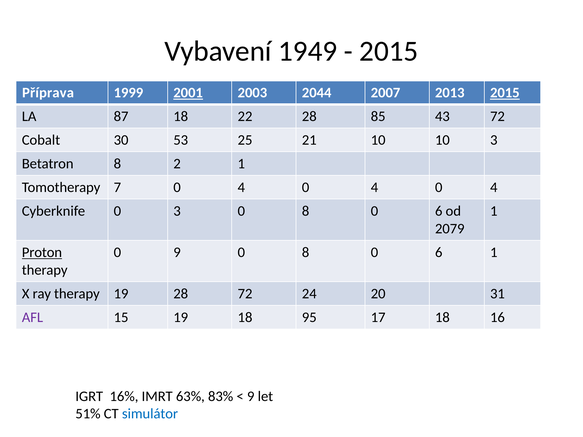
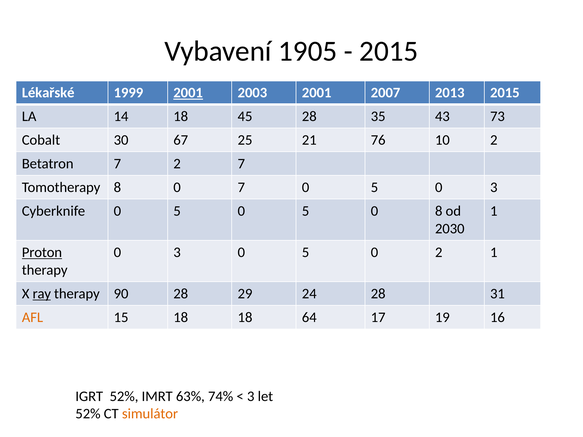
1949: 1949 -> 1905
Příprava: Příprava -> Lékařské
2003 2044: 2044 -> 2001
2015 at (505, 93) underline: present -> none
87: 87 -> 14
22: 22 -> 45
85: 85 -> 35
43 72: 72 -> 73
53: 53 -> 67
21 10: 10 -> 76
10 3: 3 -> 2
Betatron 8: 8 -> 7
2 1: 1 -> 7
Tomotherapy 7: 7 -> 8
4 at (241, 187): 4 -> 7
4 at (374, 187): 4 -> 5
4 at (494, 187): 4 -> 3
Cyberknife 0 3: 3 -> 5
8 at (306, 211): 8 -> 5
6 at (439, 211): 6 -> 8
2079: 2079 -> 2030
9 at (177, 253): 9 -> 3
8 at (306, 253): 8 -> 5
6 at (439, 253): 6 -> 2
ray underline: none -> present
therapy 19: 19 -> 90
28 72: 72 -> 29
24 20: 20 -> 28
AFL colour: purple -> orange
15 19: 19 -> 18
95: 95 -> 64
17 18: 18 -> 19
IGRT 16%: 16% -> 52%
83%: 83% -> 74%
9 at (251, 397): 9 -> 3
51% at (88, 414): 51% -> 52%
simulátor colour: blue -> orange
